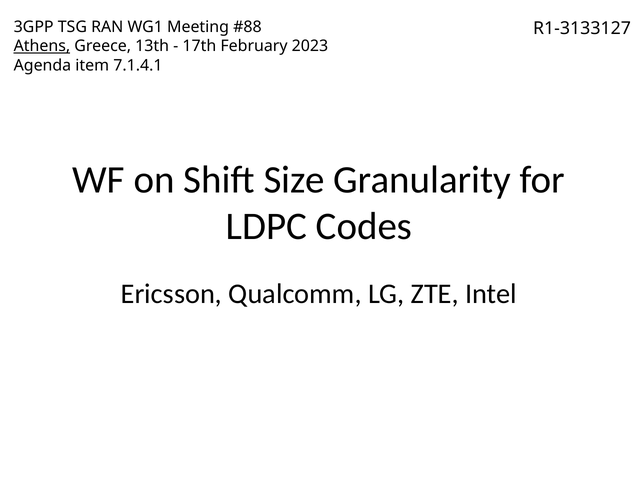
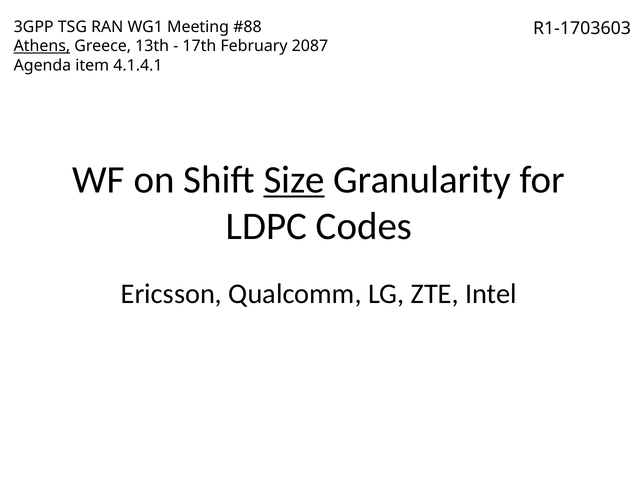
R1-3133127: R1-3133127 -> R1-1703603
2023: 2023 -> 2087
7.1.4.1: 7.1.4.1 -> 4.1.4.1
Size underline: none -> present
